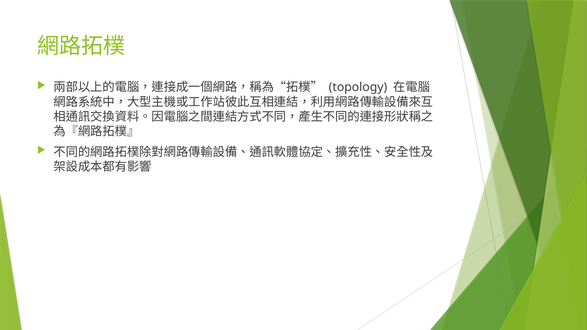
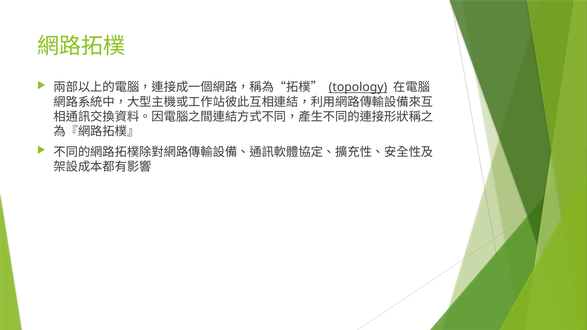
topology underline: none -> present
